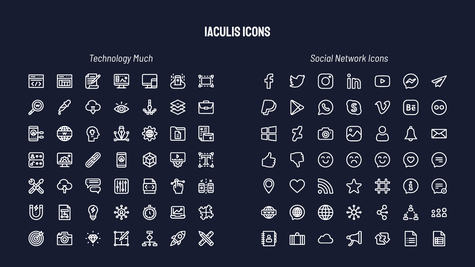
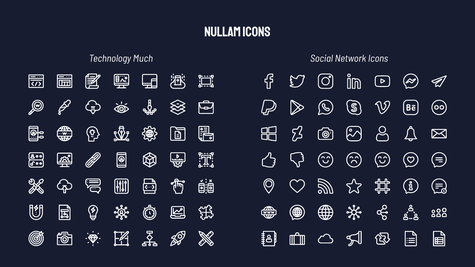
Iaculis: Iaculis -> Nullam
